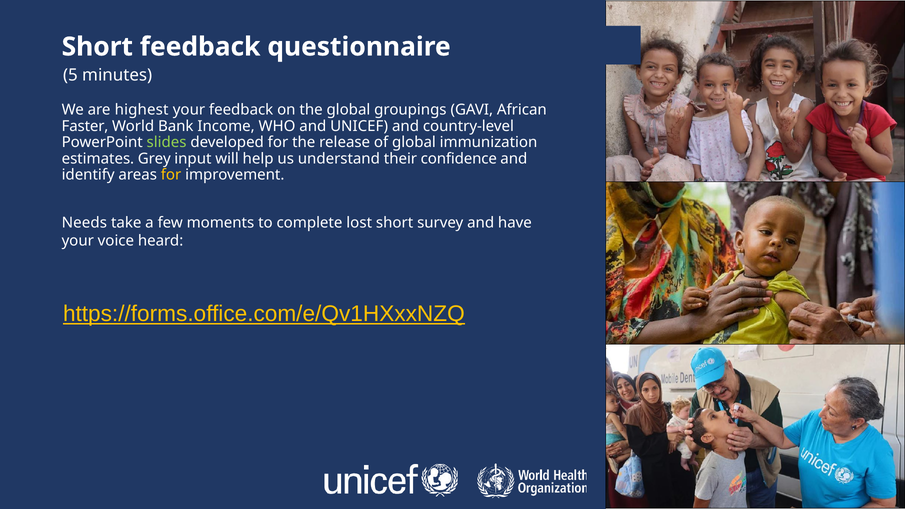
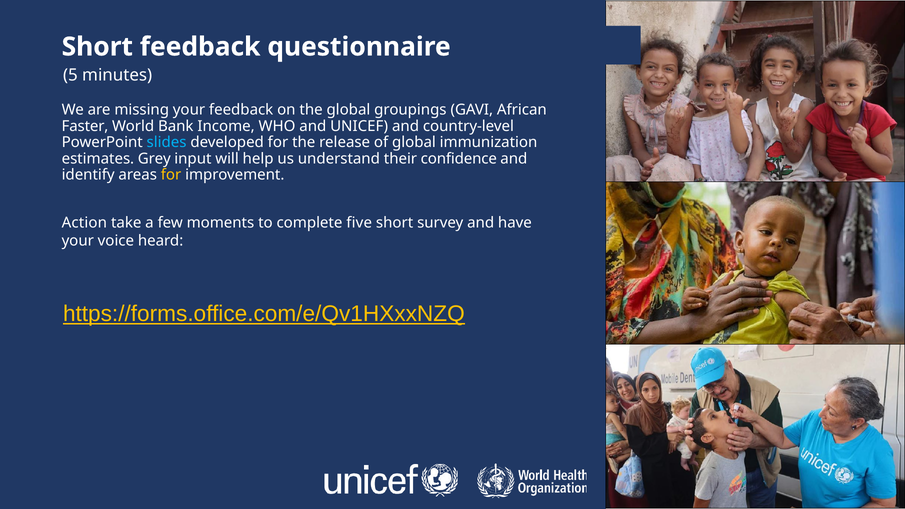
highest: highest -> missing
slides colour: light green -> light blue
Needs: Needs -> Action
lost: lost -> five
